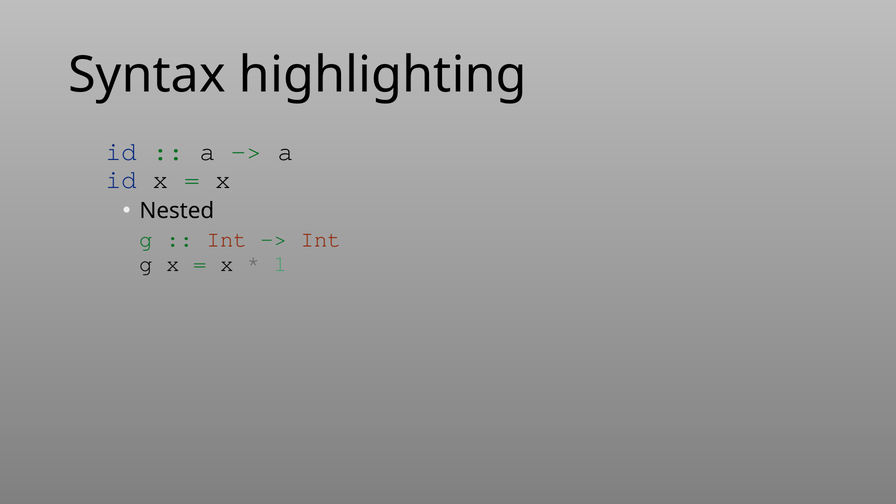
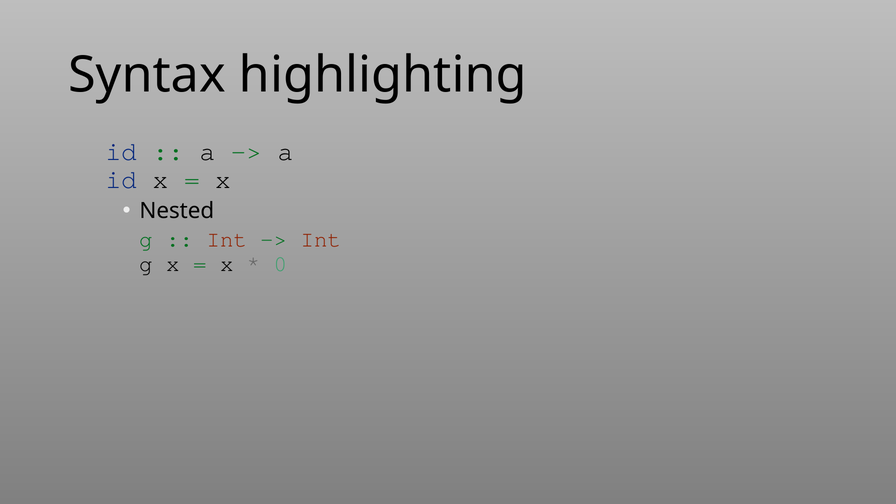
1: 1 -> 0
